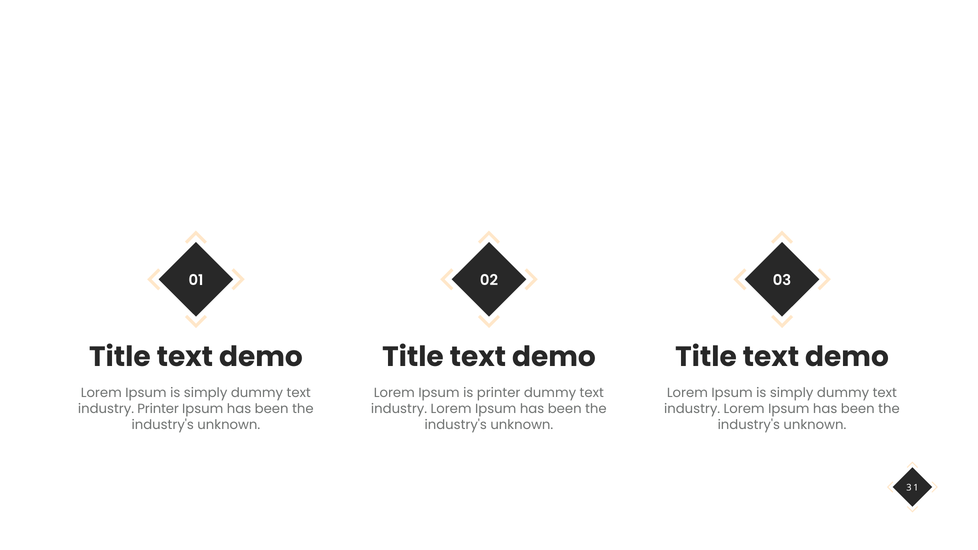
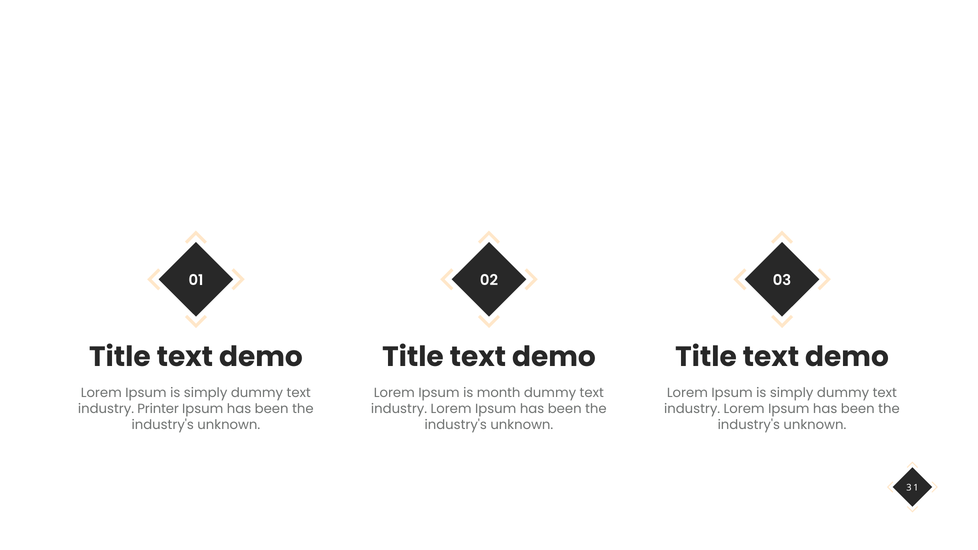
is printer: printer -> month
